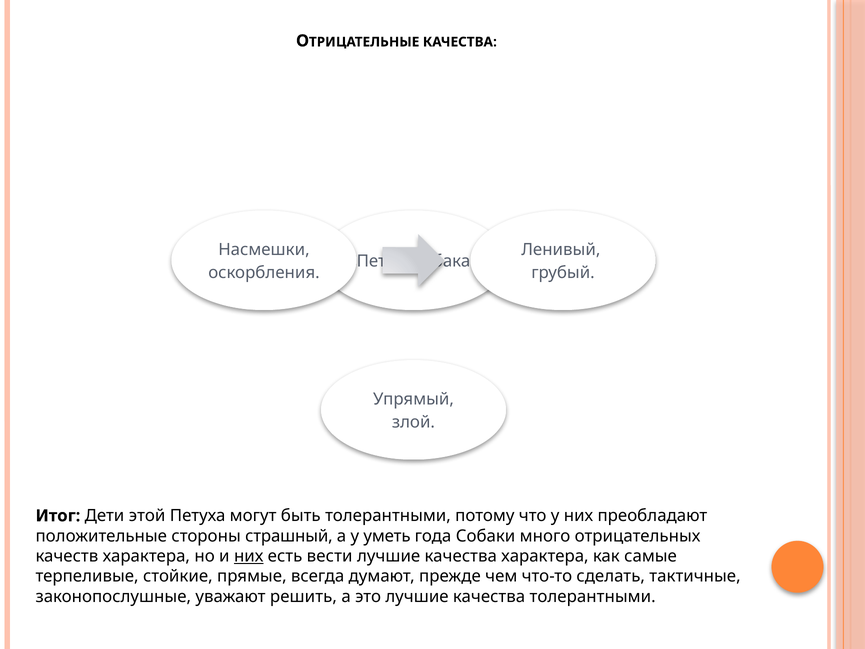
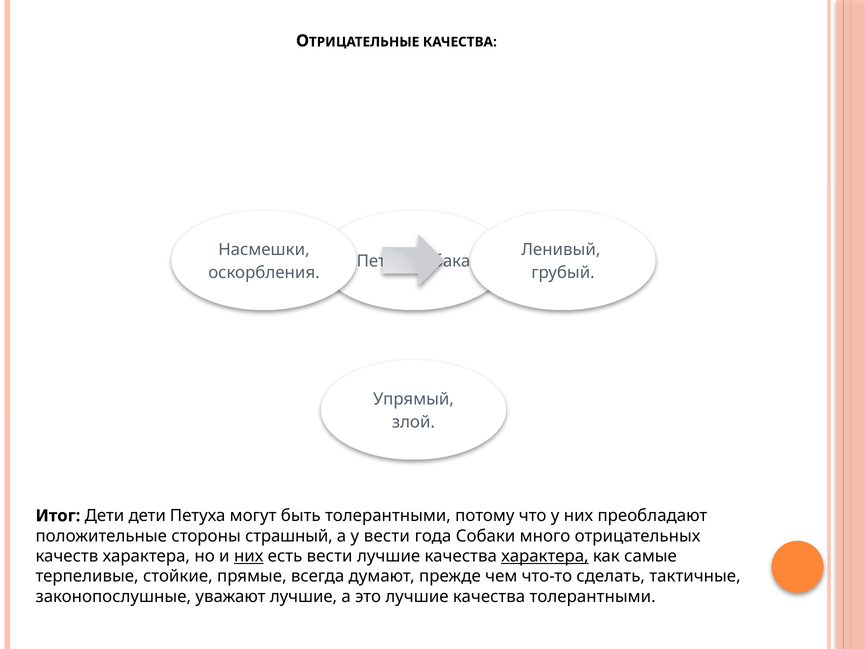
Дети этой: этой -> дети
у уметь: уметь -> вести
характера at (545, 556) underline: none -> present
уважают решить: решить -> лучшие
